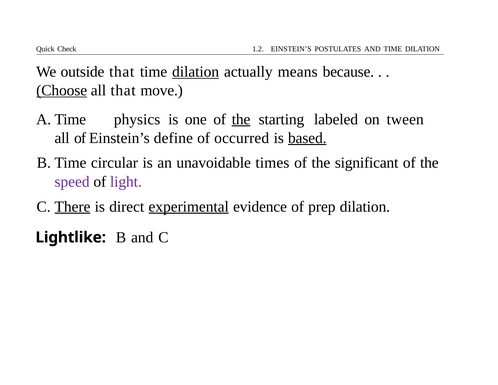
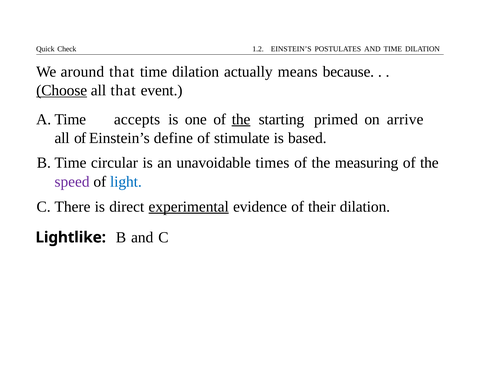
outside: outside -> around
dilation at (196, 72) underline: present -> none
move: move -> event
physics: physics -> accepts
labeled: labeled -> primed
tween: tween -> arrive
occurred: occurred -> stimulate
based underline: present -> none
significant: significant -> measuring
light colour: purple -> blue
There underline: present -> none
prep: prep -> their
